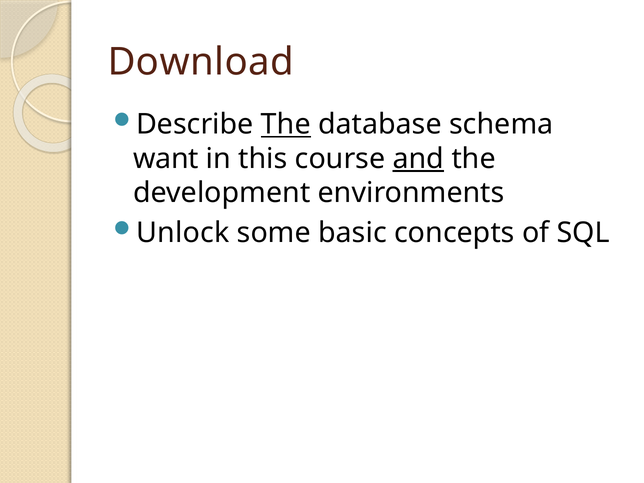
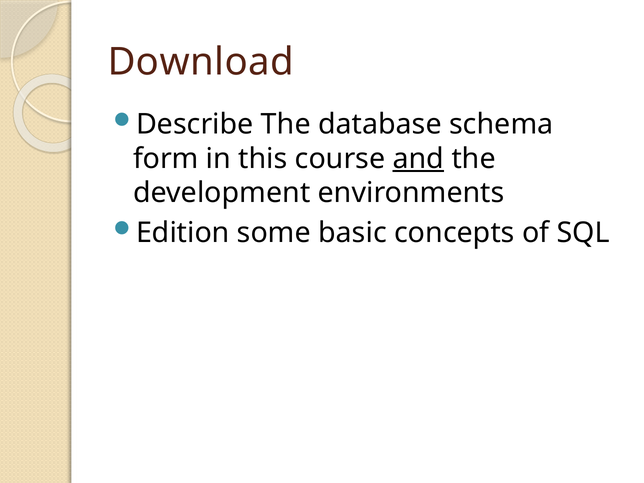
The at (286, 124) underline: present -> none
want: want -> form
Unlock: Unlock -> Edition
